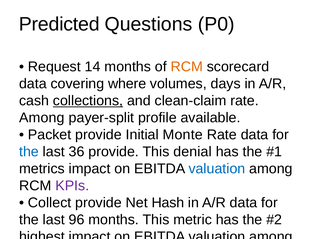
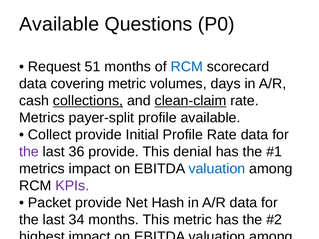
Predicted at (59, 24): Predicted -> Available
14: 14 -> 51
RCM at (187, 67) colour: orange -> blue
covering where: where -> metric
clean-claim underline: none -> present
Among at (42, 118): Among -> Metrics
Packet at (50, 135): Packet -> Collect
Initial Monte: Monte -> Profile
the at (29, 152) colour: blue -> purple
Collect at (50, 203): Collect -> Packet
96: 96 -> 34
